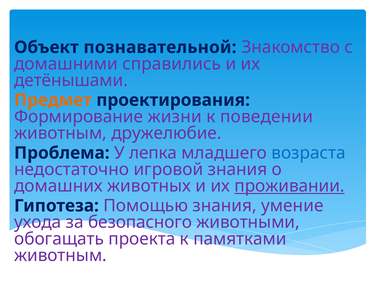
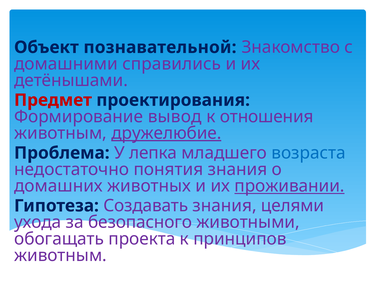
Предмет colour: orange -> red
жизни: жизни -> вывод
поведении: поведении -> отношения
дружелюбие underline: none -> present
игровой: игровой -> понятия
Помощью: Помощью -> Создавать
умение: умение -> целями
памятками: памятками -> принципов
